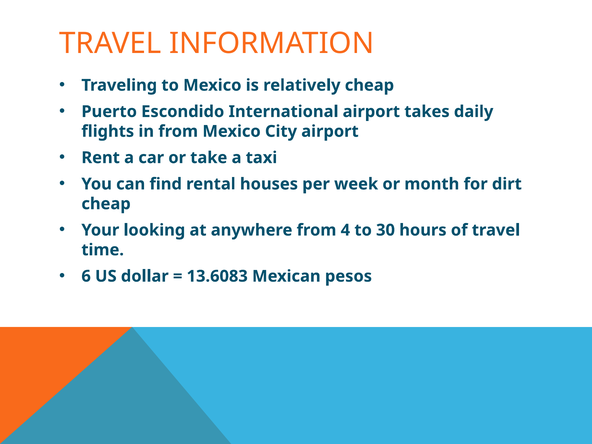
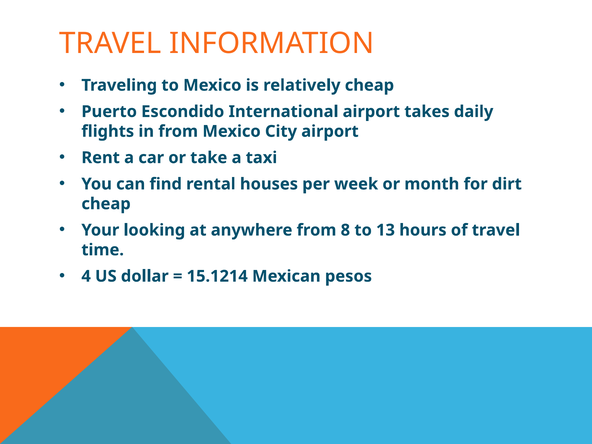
4: 4 -> 8
30: 30 -> 13
6: 6 -> 4
13.6083: 13.6083 -> 15.1214
